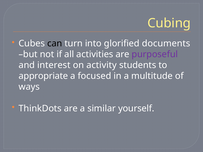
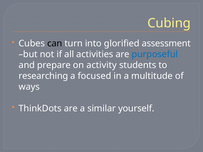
documents: documents -> assessment
purposeful colour: purple -> blue
interest: interest -> prepare
appropriate: appropriate -> researching
